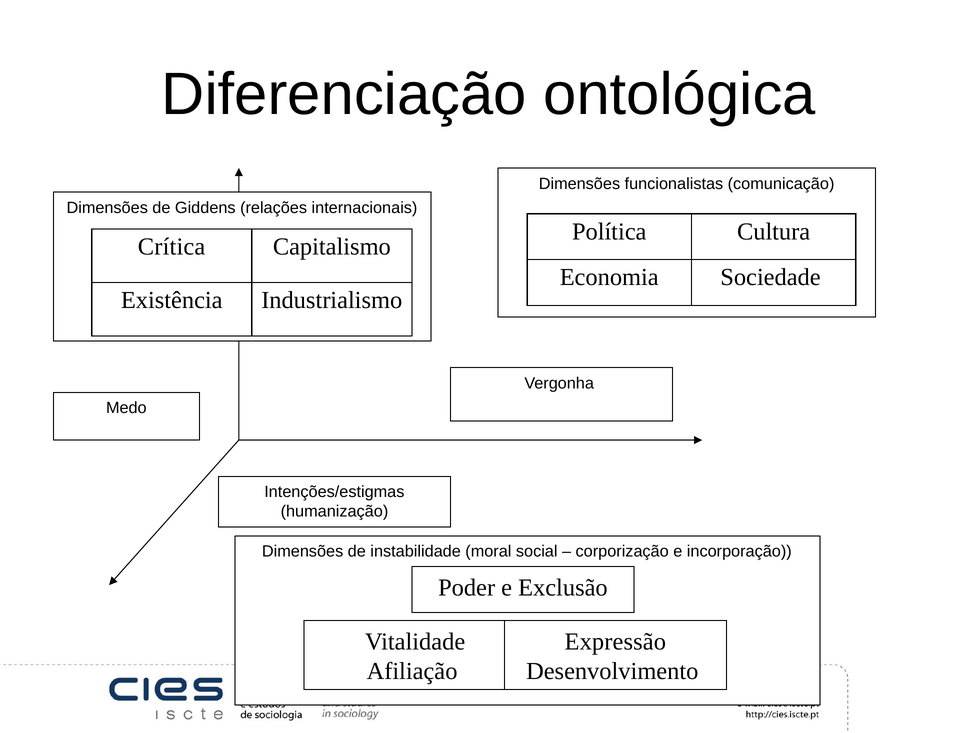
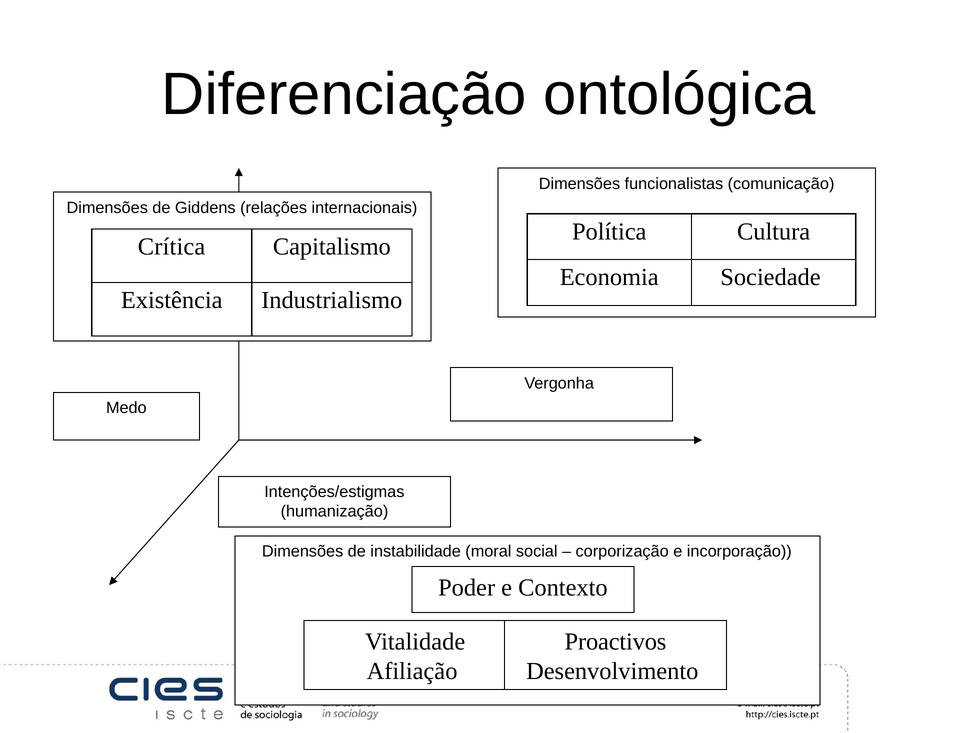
Exclusão: Exclusão -> Contexto
Expressão: Expressão -> Proactivos
